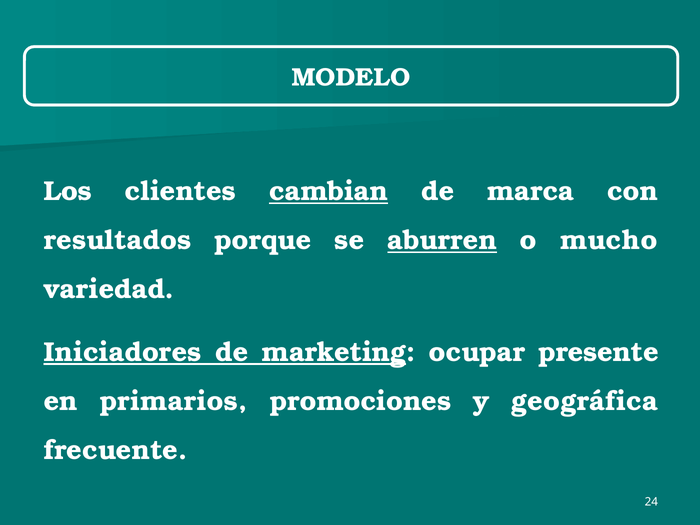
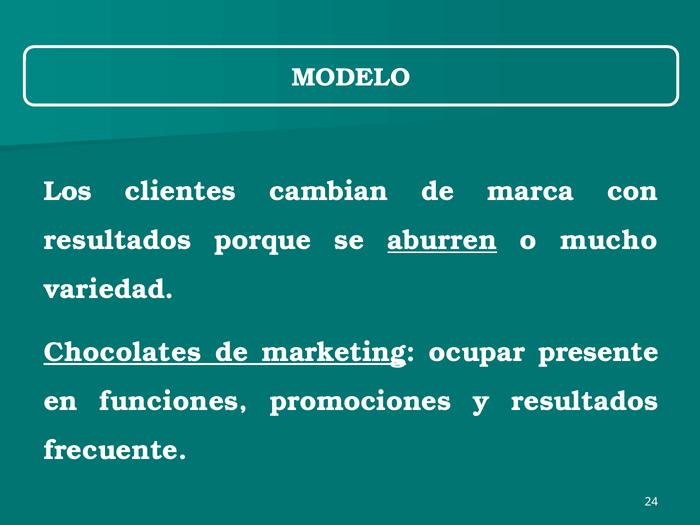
cambian underline: present -> none
Iniciadores: Iniciadores -> Chocolates
primarios: primarios -> funciones
y geográfica: geográfica -> resultados
